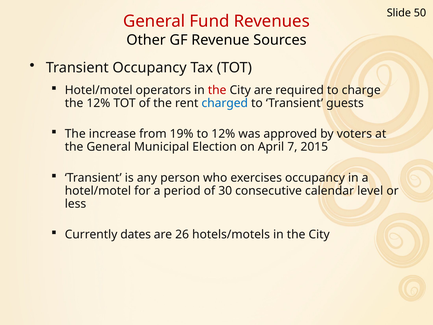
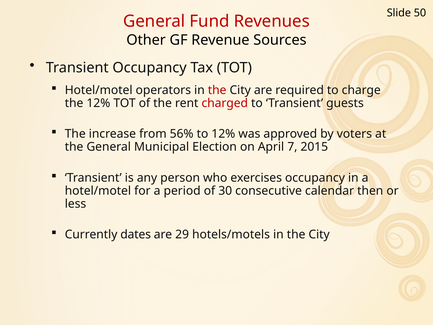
charged colour: blue -> red
19%: 19% -> 56%
level: level -> then
26: 26 -> 29
